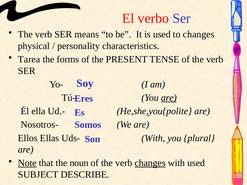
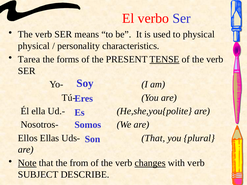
to changes: changes -> physical
TENSE underline: none -> present
are at (169, 98) underline: present -> none
Uds- With: With -> That
noun: noun -> from
with used: used -> verb
